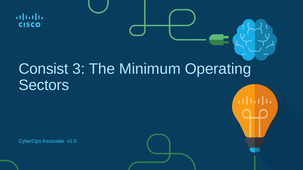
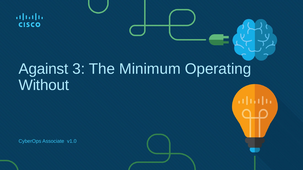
Consist: Consist -> Against
Sectors: Sectors -> Without
